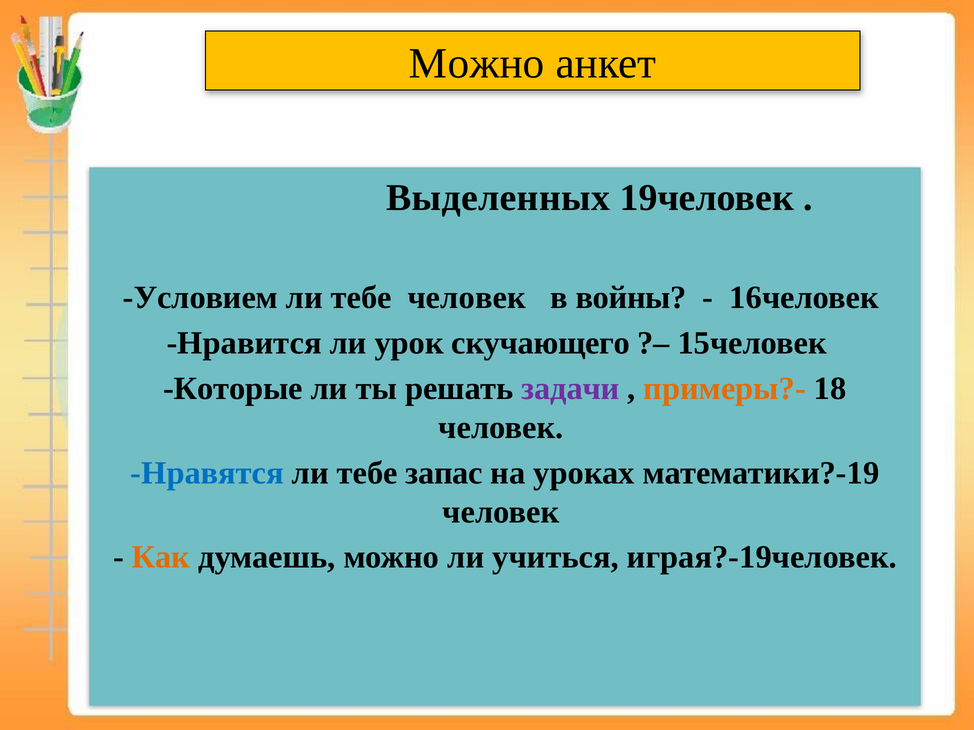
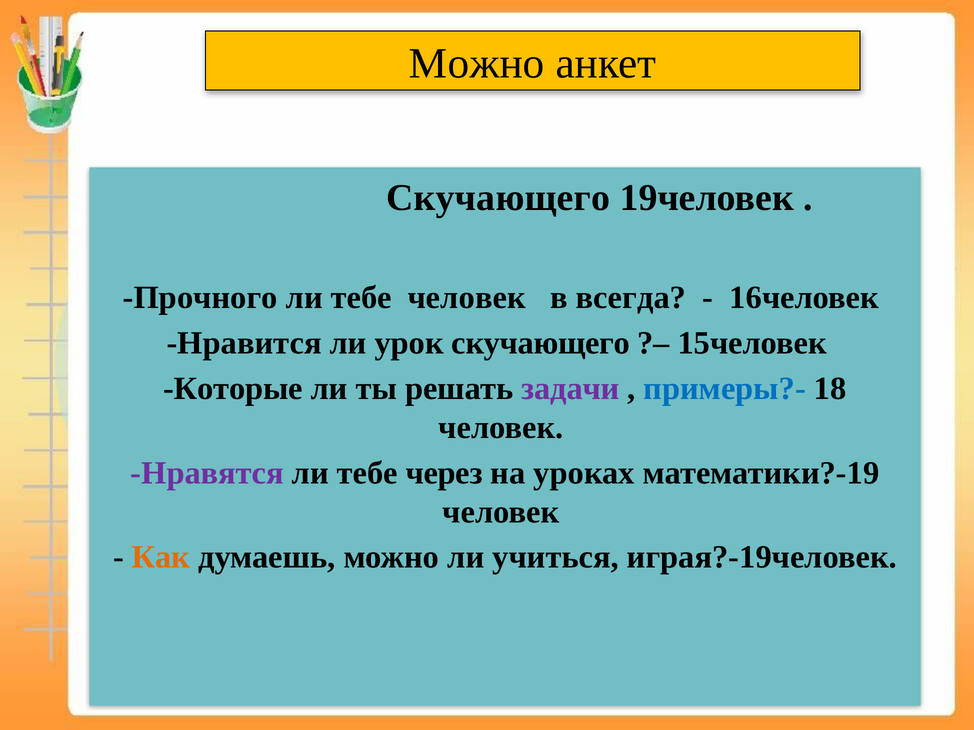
Выделенных at (498, 198): Выделенных -> Скучающего
Условием: Условием -> Прочного
войны: войны -> всегда
примеры?- colour: orange -> blue
Нравятся colour: blue -> purple
запас: запас -> через
